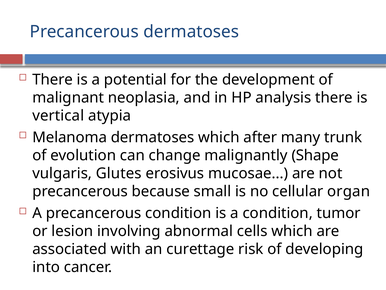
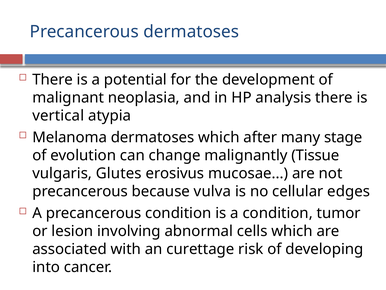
trunk: trunk -> stage
Shape: Shape -> Tissue
small: small -> vulva
organ: organ -> edges
